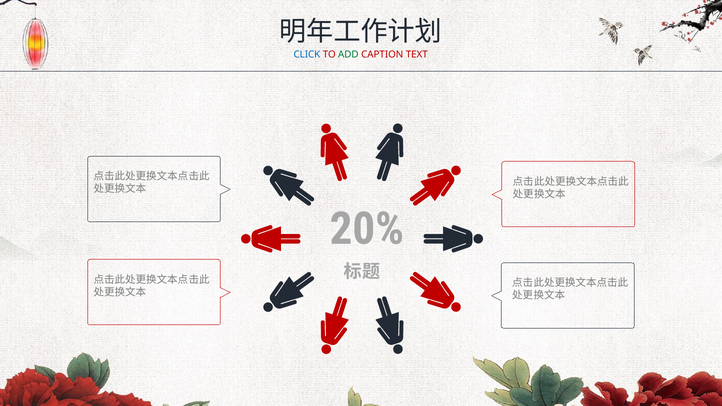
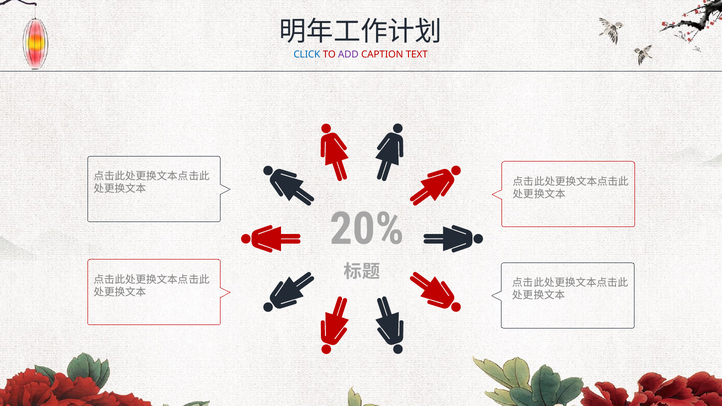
ADD colour: green -> purple
